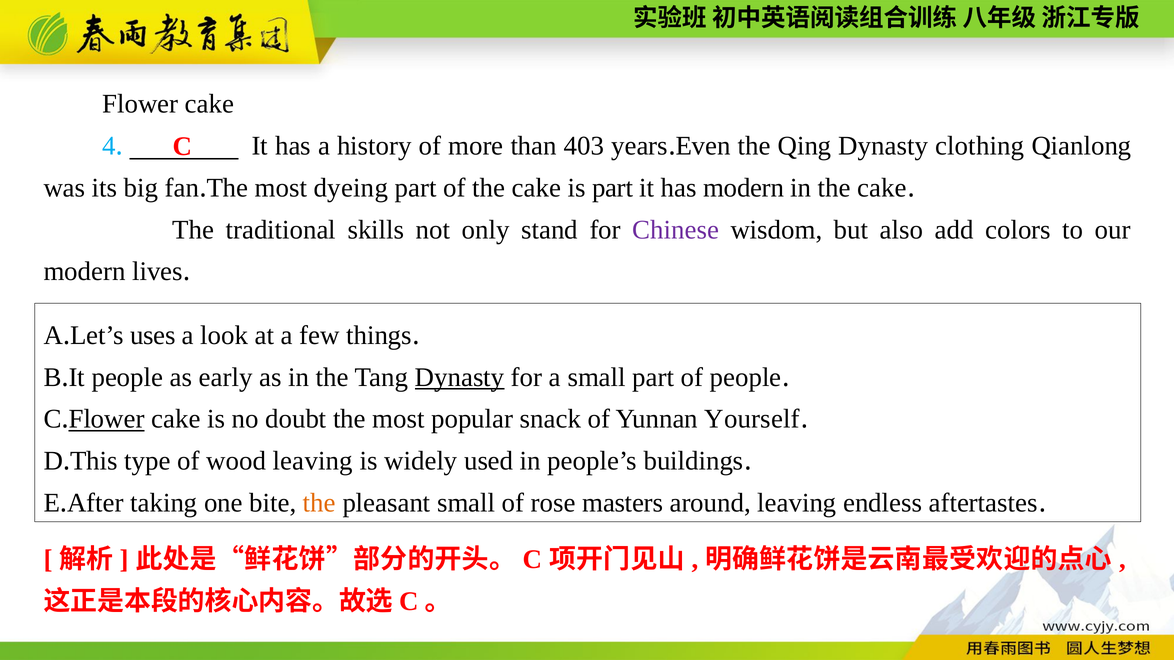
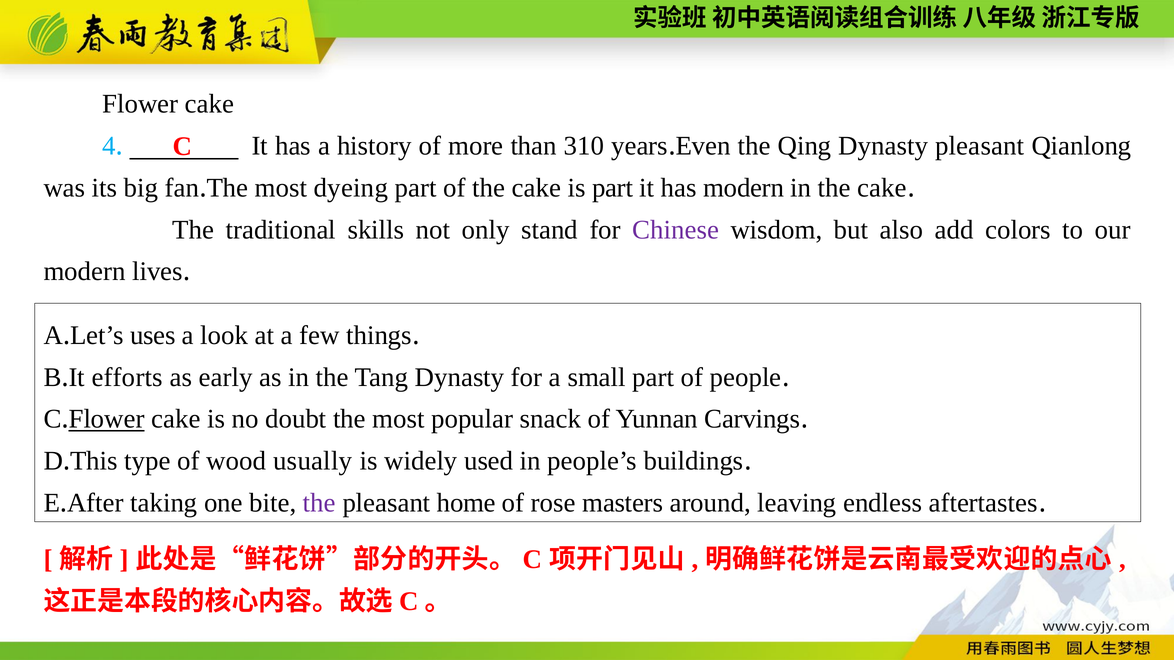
403: 403 -> 310
Dynasty clothing: clothing -> pleasant
It people: people -> efforts
Dynasty at (460, 377) underline: present -> none
Yourself: Yourself -> Carvings
wood leaving: leaving -> usually
the at (319, 503) colour: orange -> purple
pleasant small: small -> home
